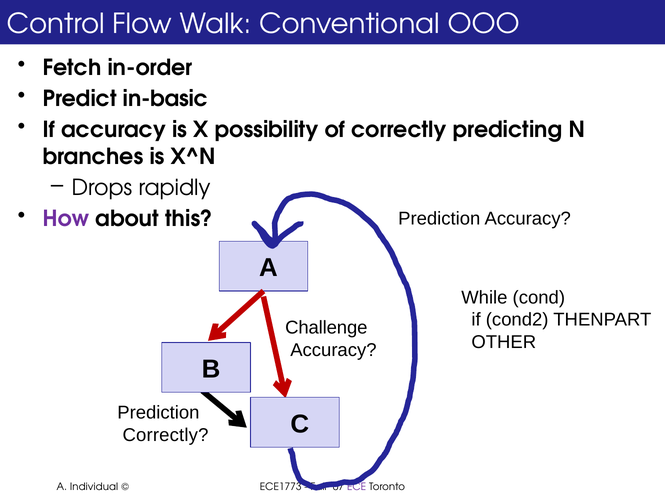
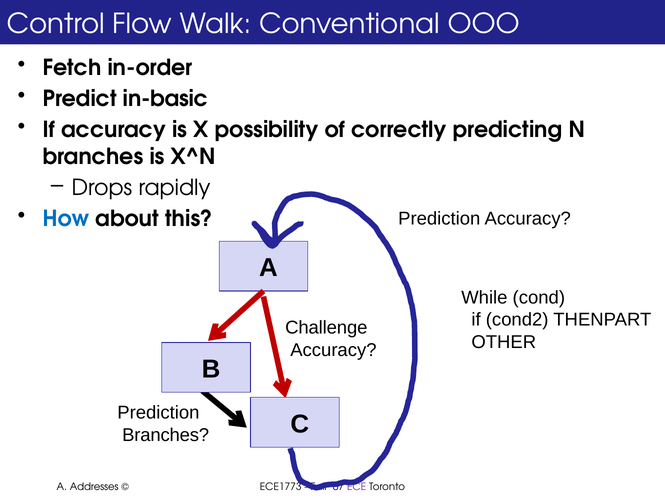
How colour: purple -> blue
Correctly at (165, 435): Correctly -> Branches
Individual: Individual -> Addresses
